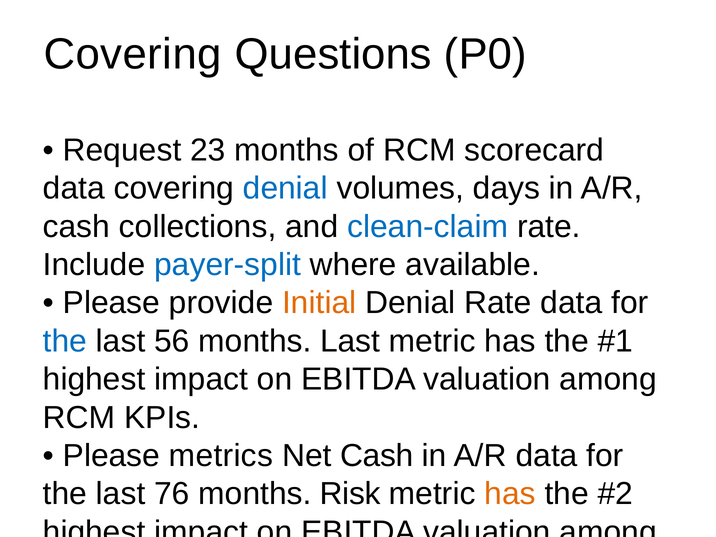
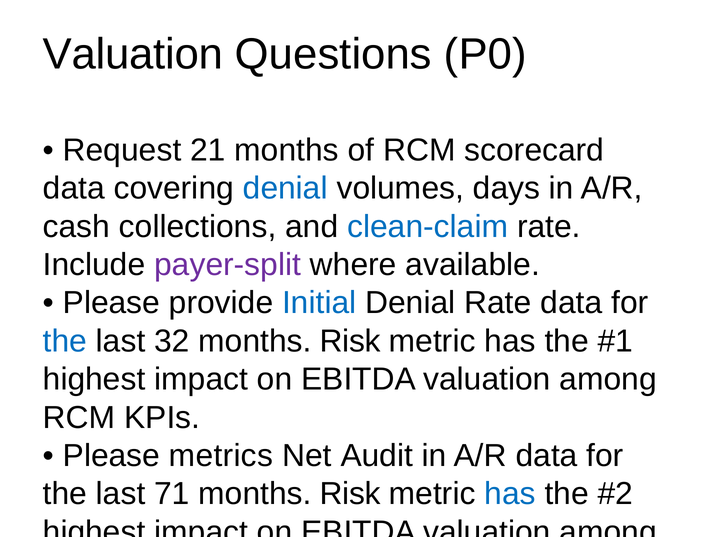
Covering at (133, 54): Covering -> Valuation
23: 23 -> 21
payer-split colour: blue -> purple
Initial colour: orange -> blue
56: 56 -> 32
Last at (350, 341): Last -> Risk
Net Cash: Cash -> Audit
76: 76 -> 71
has at (510, 494) colour: orange -> blue
